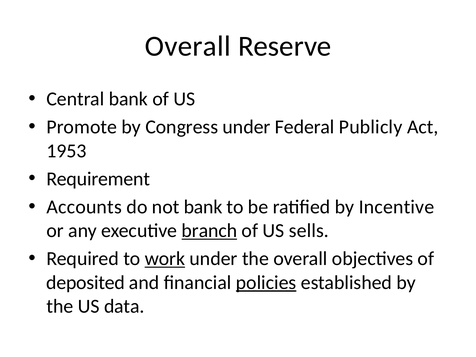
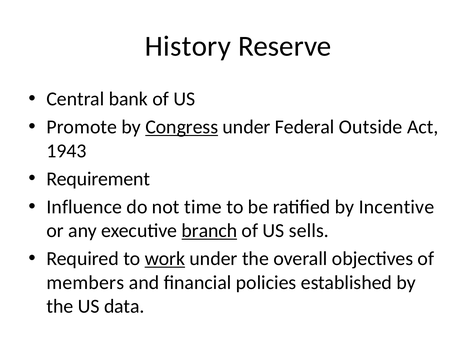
Overall at (188, 46): Overall -> History
Congress underline: none -> present
Publicly: Publicly -> Outside
1953: 1953 -> 1943
Accounts: Accounts -> Influence
not bank: bank -> time
deposited: deposited -> members
policies underline: present -> none
